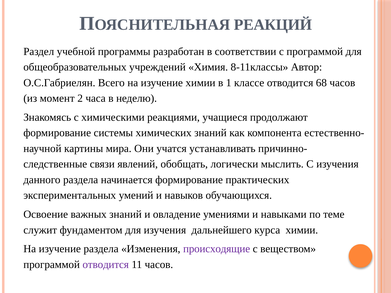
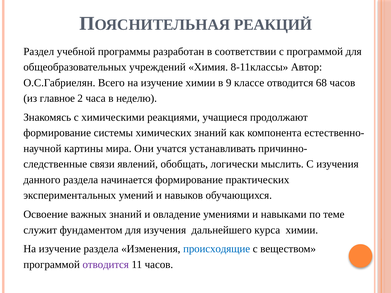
1: 1 -> 9
момент: момент -> главное
происходящие colour: purple -> blue
